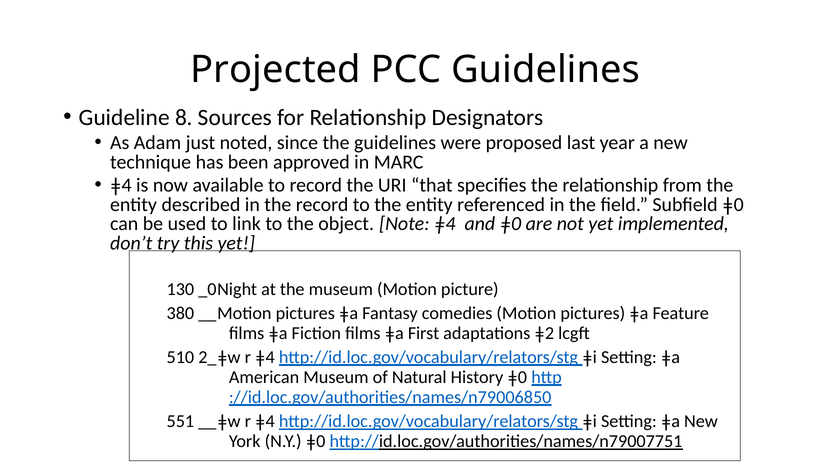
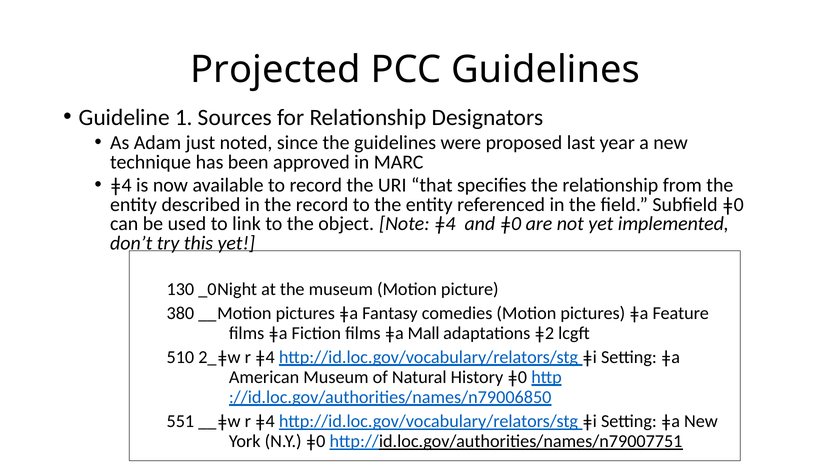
8: 8 -> 1
First: First -> Mall
